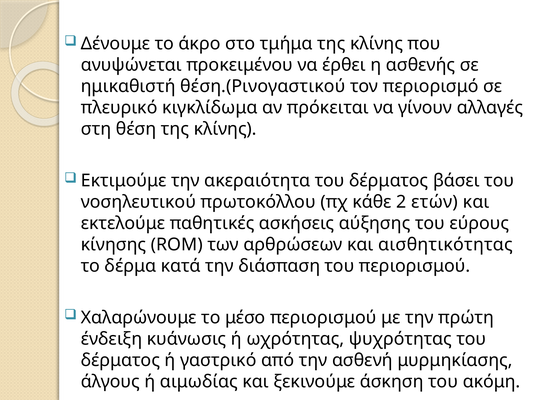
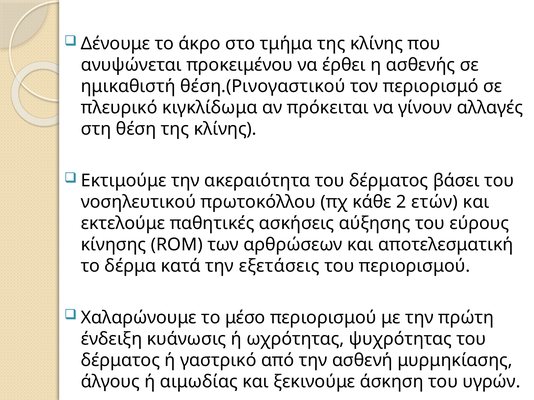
αισθητικότητας: αισθητικότητας -> αποτελεσματική
διάσπαση: διάσπαση -> εξετάσεις
ακόμη: ακόμη -> υγρών
